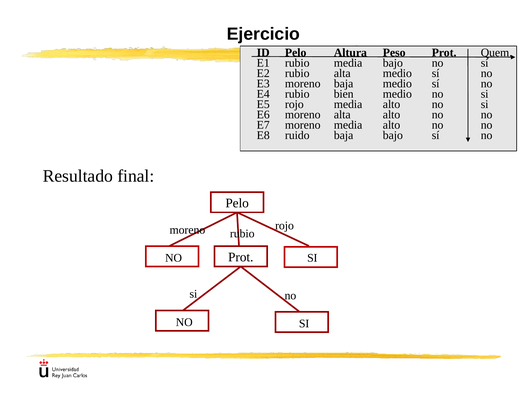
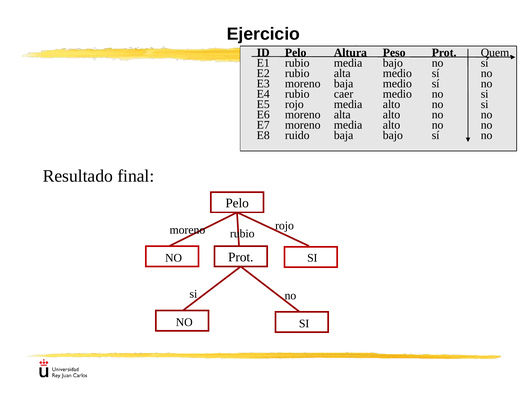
bien: bien -> caer
